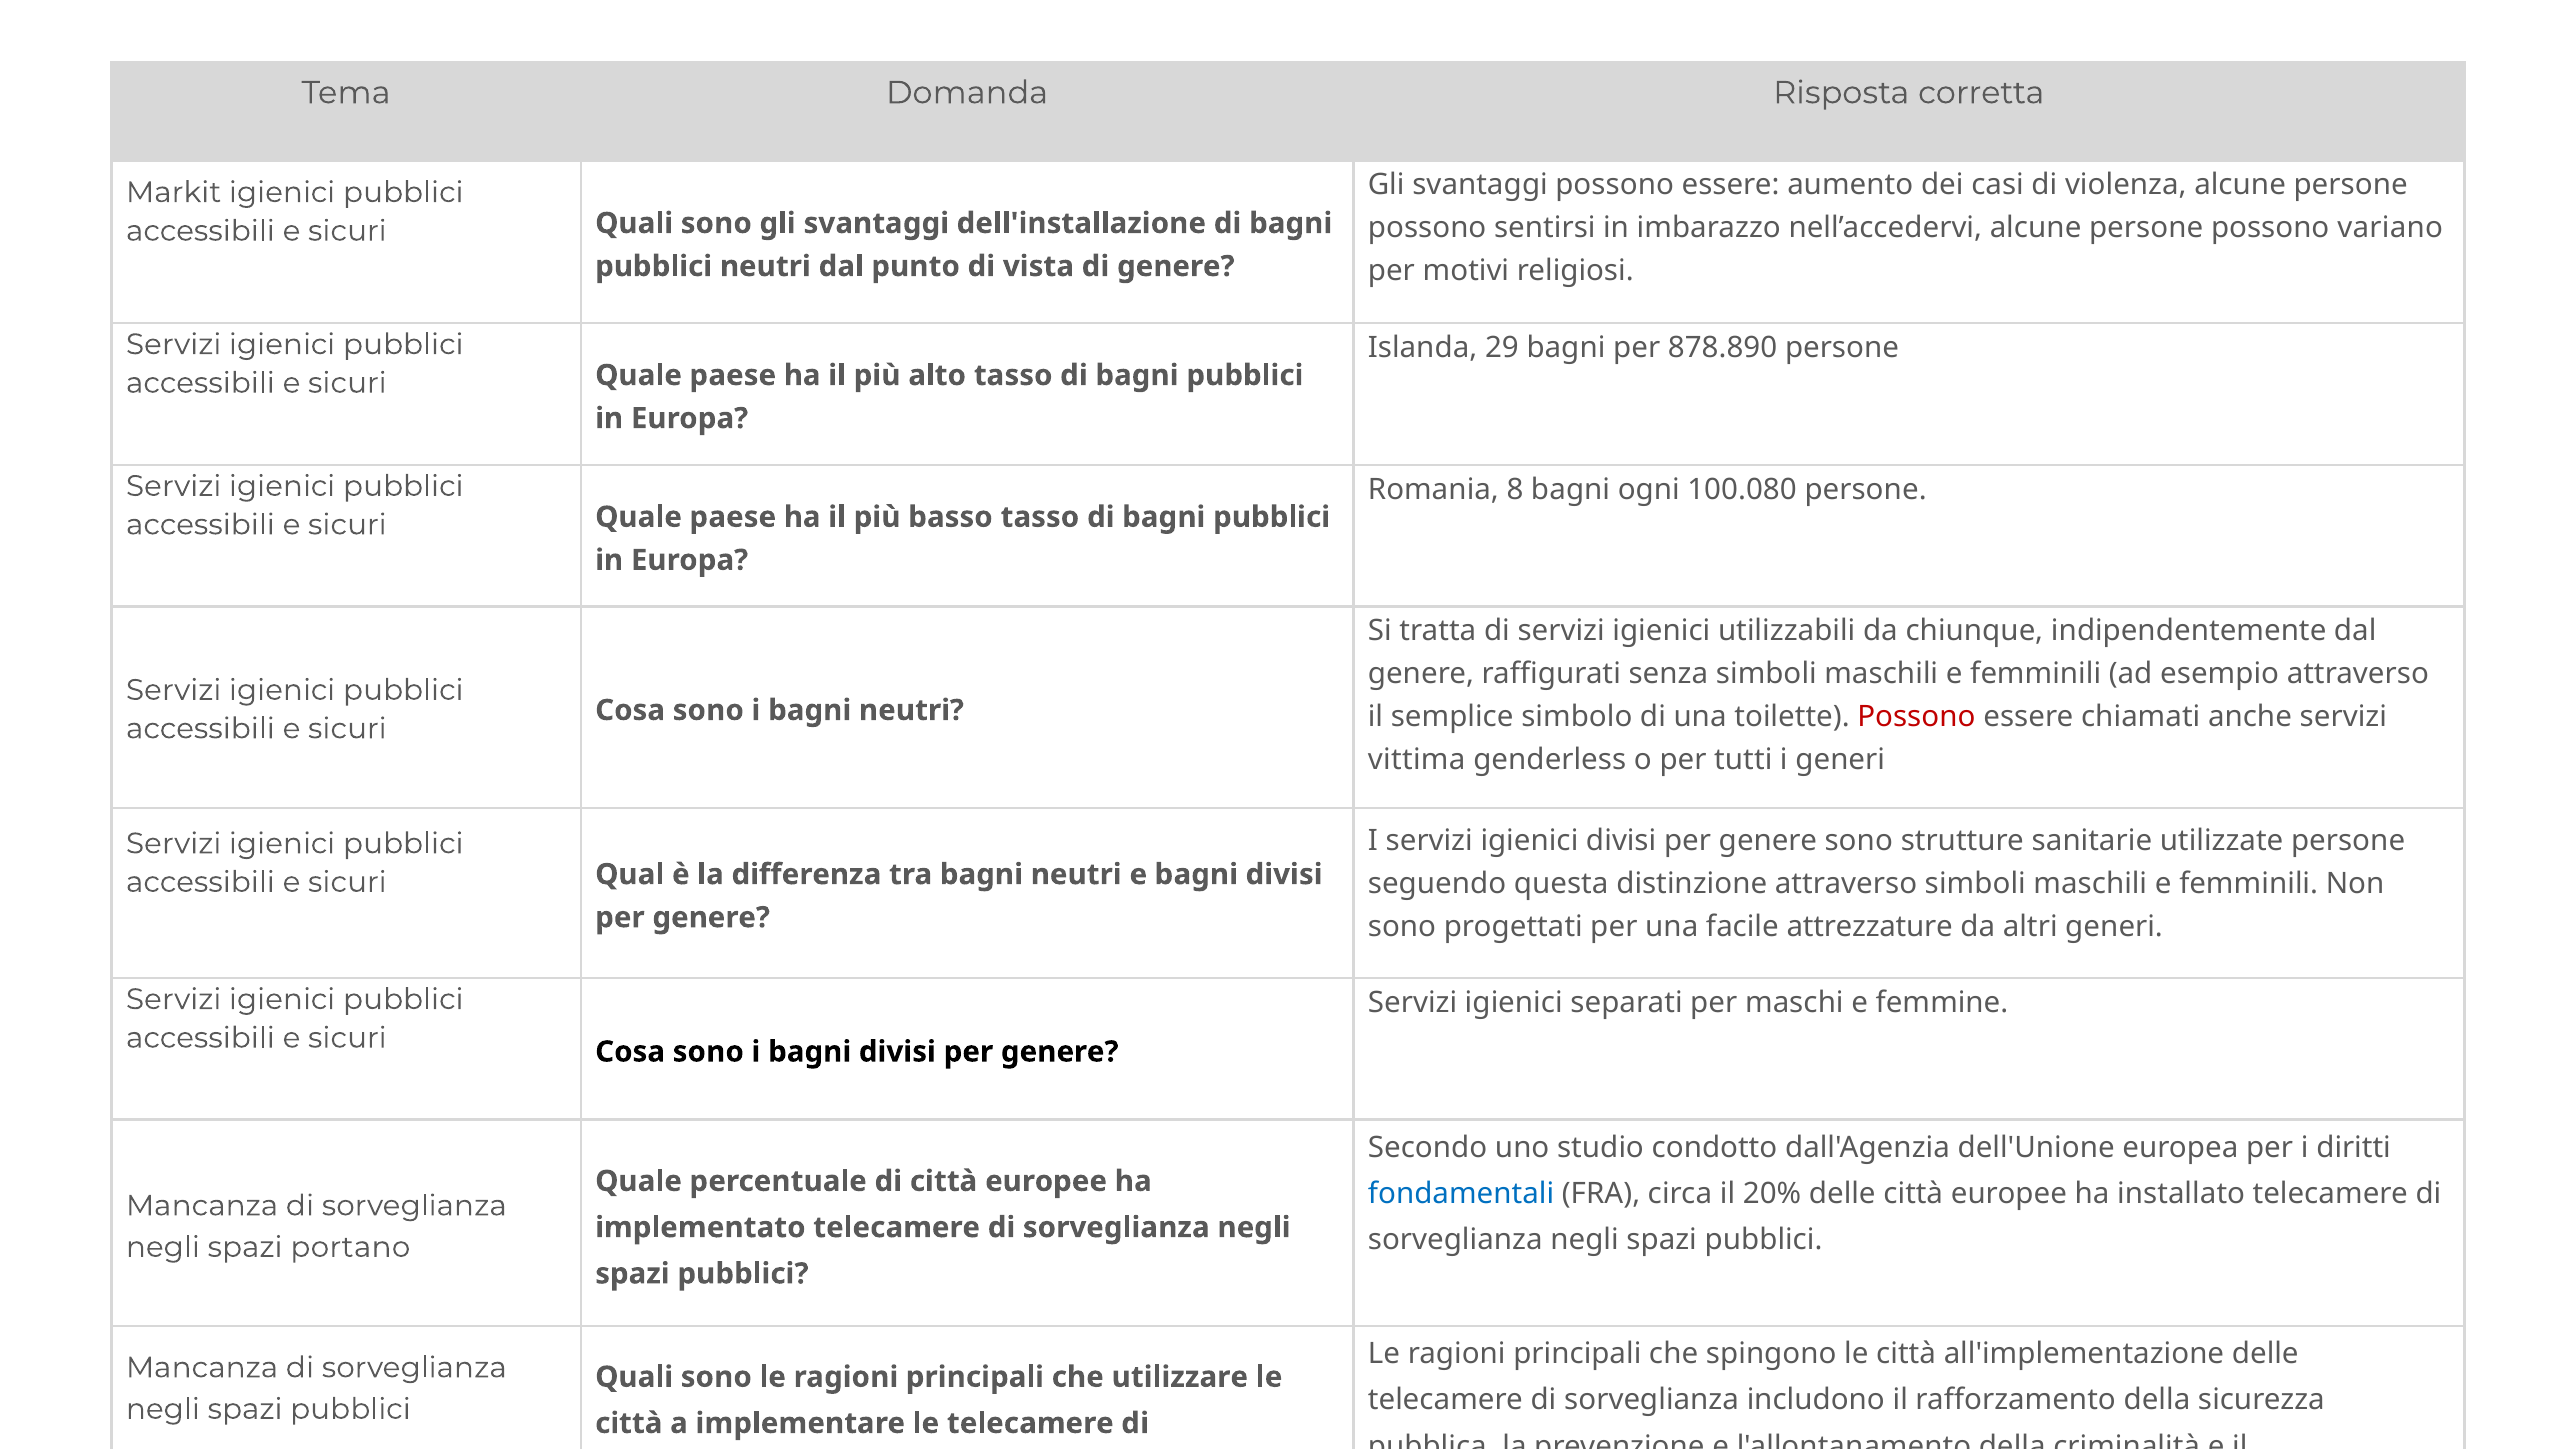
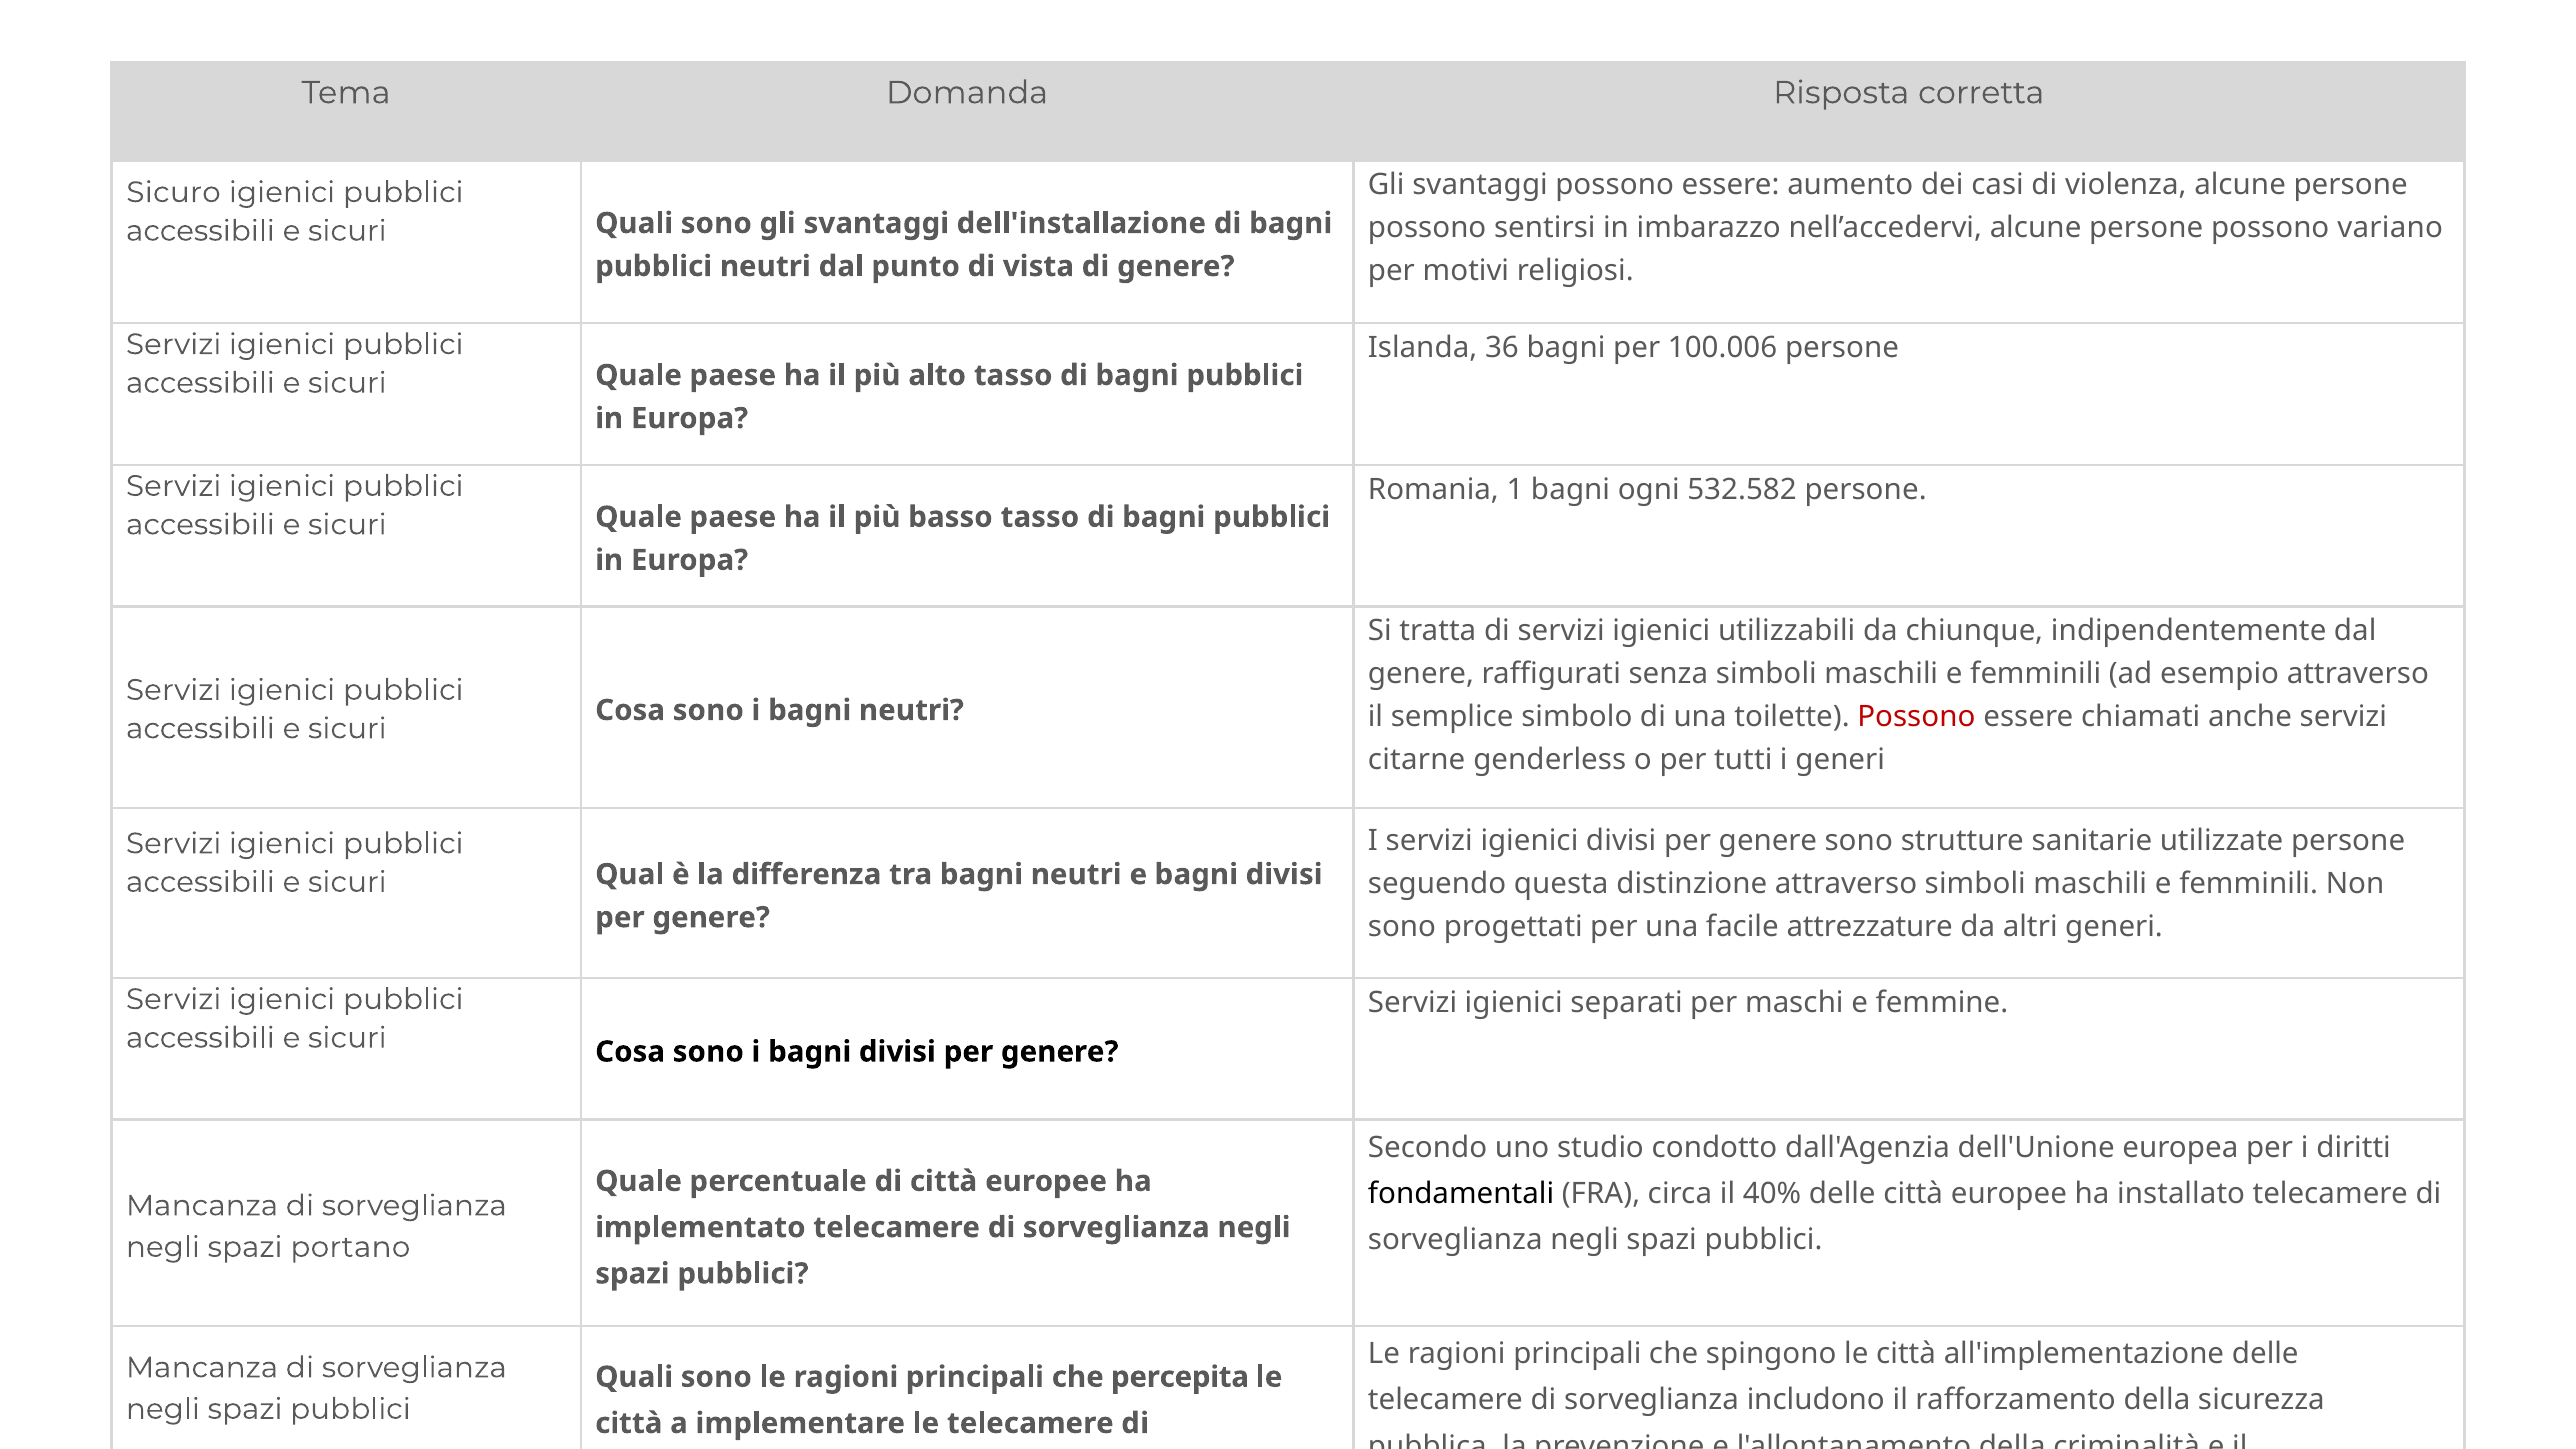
Markit: Markit -> Sicuro
29: 29 -> 36
878.890: 878.890 -> 100.006
8: 8 -> 1
100.080: 100.080 -> 532.582
vittima: vittima -> citarne
fondamentali colour: blue -> black
20%: 20% -> 40%
utilizzare: utilizzare -> percepita
